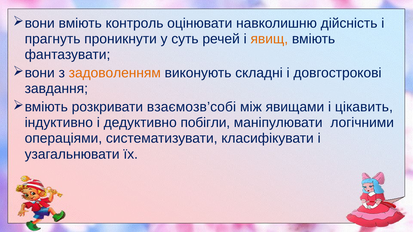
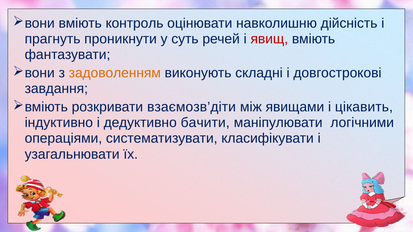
явищ colour: orange -> red
взаємозв’собі: взаємозв’собі -> взаємозв’діти
побігли: побігли -> бачити
